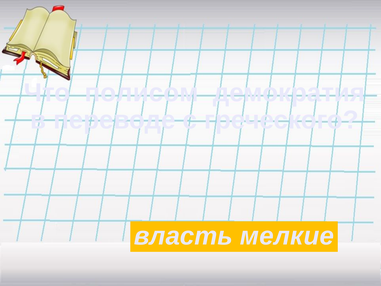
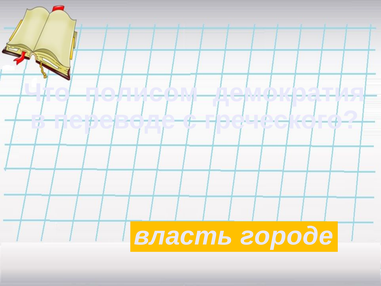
мелкие: мелкие -> городе
